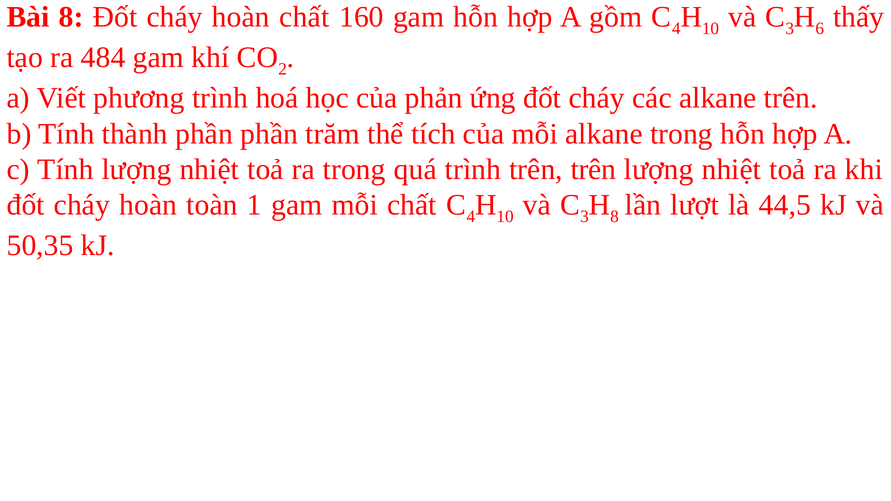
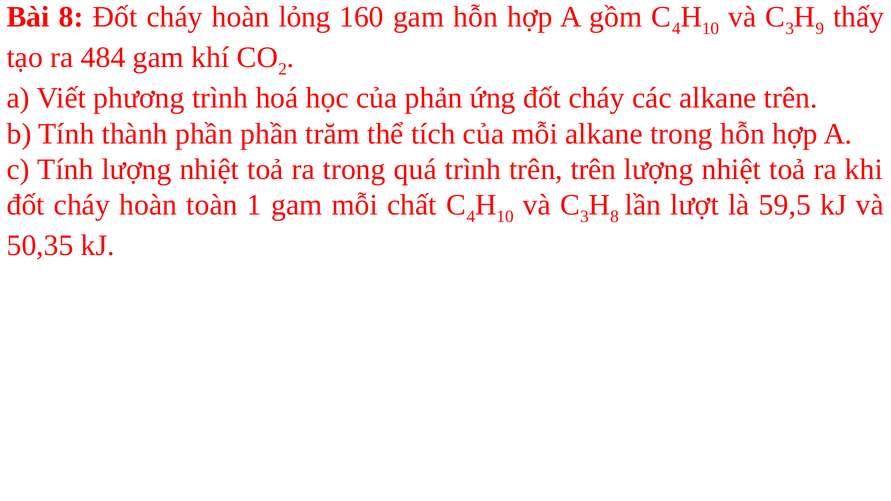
hoàn chất: chất -> lỏng
6: 6 -> 9
44,5: 44,5 -> 59,5
